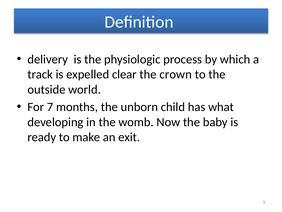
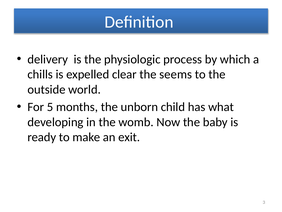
track: track -> chills
crown: crown -> seems
7: 7 -> 5
